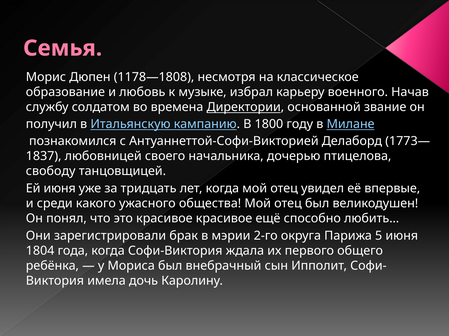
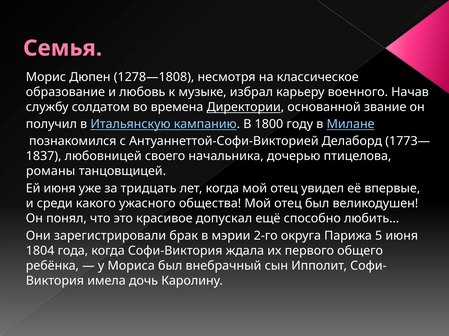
1178—1808: 1178—1808 -> 1278—1808
свободу: свободу -> романы
красивое красивое: красивое -> допускал
